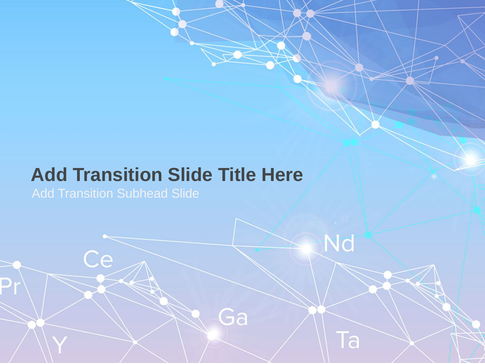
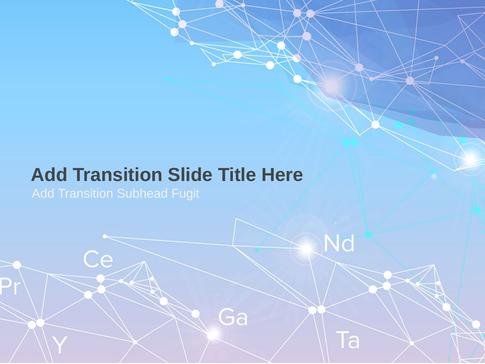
Subhead Slide: Slide -> Fugit
